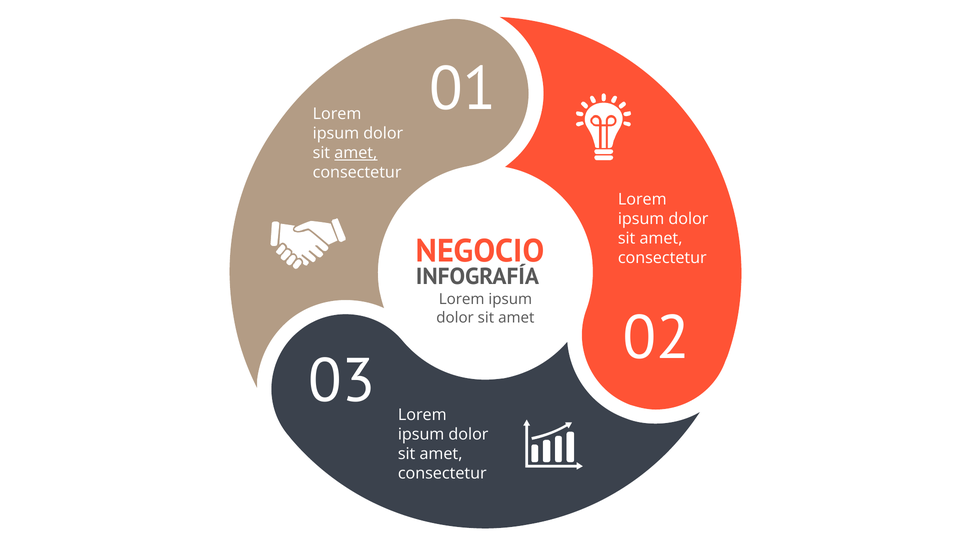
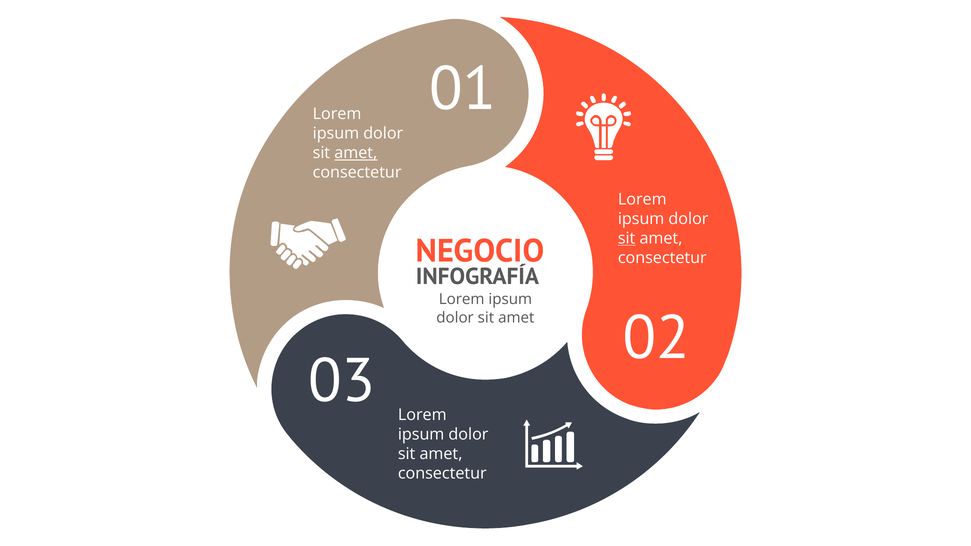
sit at (627, 238) underline: none -> present
